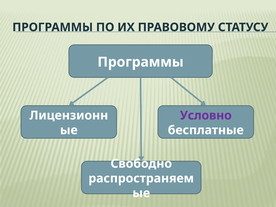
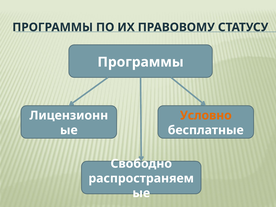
Условно colour: purple -> orange
